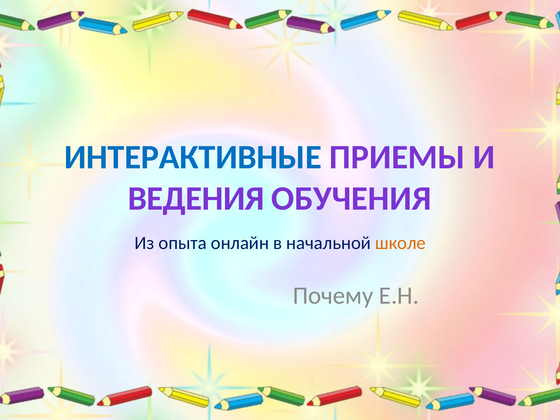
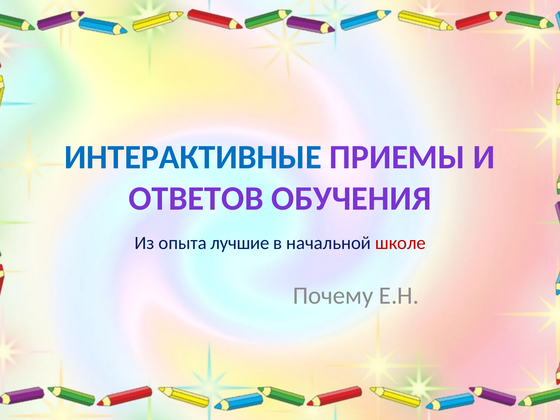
ВЕДЕНИЯ: ВЕДЕНИЯ -> ОТВЕТОВ
онлайн: онлайн -> лучшие
школе colour: orange -> red
